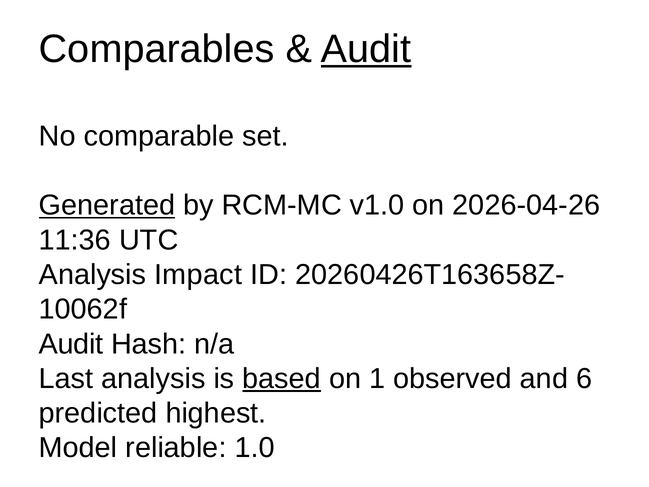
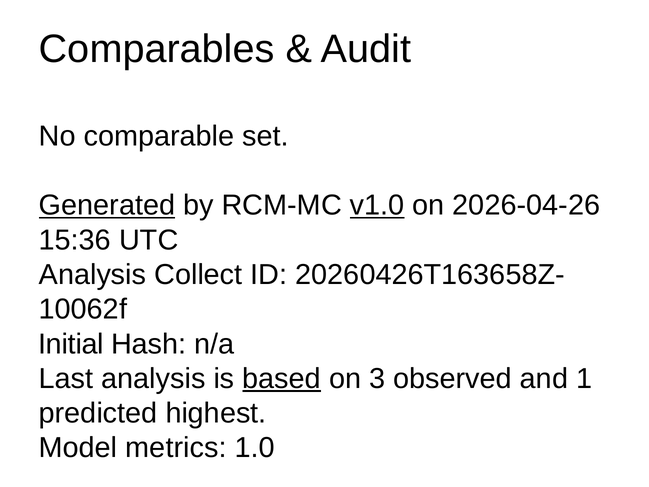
Audit at (366, 49) underline: present -> none
v1.0 underline: none -> present
11:36: 11:36 -> 15:36
Impact: Impact -> Collect
Audit at (71, 344): Audit -> Initial
1: 1 -> 3
6: 6 -> 1
reliable: reliable -> metrics
